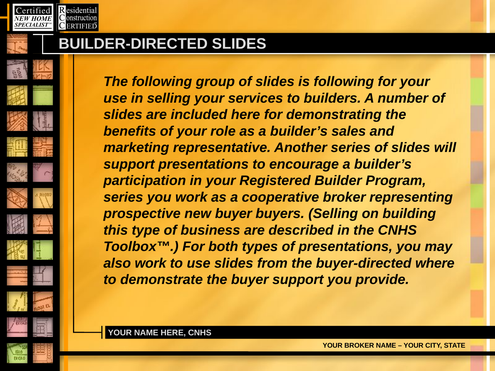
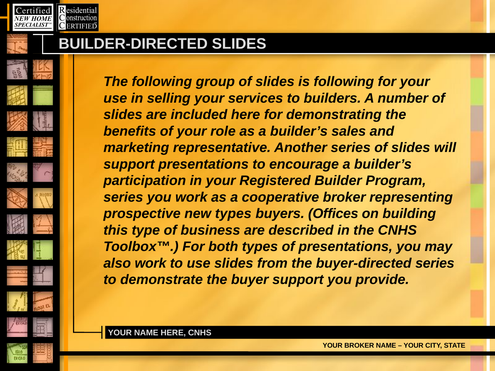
new buyer: buyer -> types
buyers Selling: Selling -> Offices
buyer-directed where: where -> series
